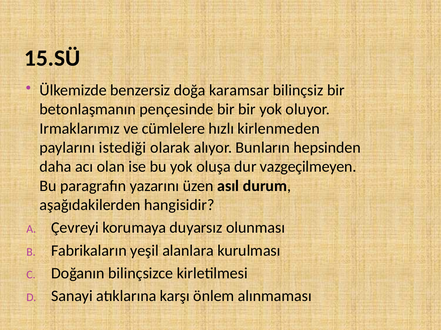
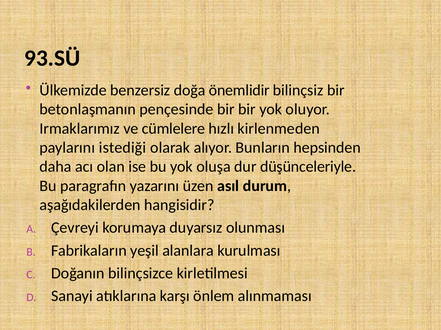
15.SÜ: 15.SÜ -> 93.SÜ
karamsar: karamsar -> önemlidir
vazgeçilmeyen: vazgeçilmeyen -> düşünceleriyle
